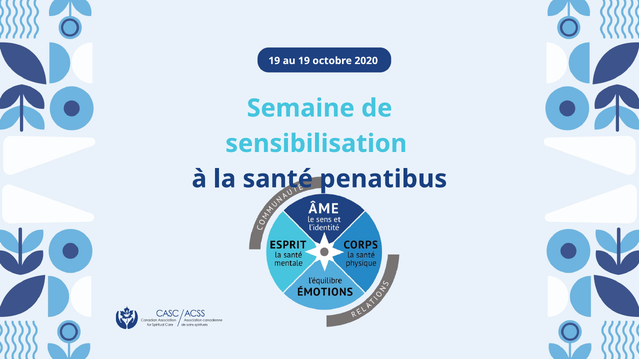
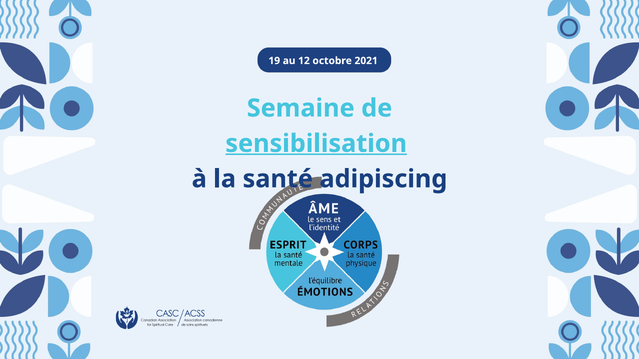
au 19: 19 -> 12
2020: 2020 -> 2021
sensibilisation underline: none -> present
penatibus: penatibus -> adipiscing
